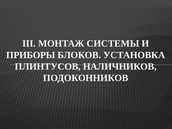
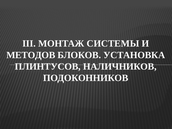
ПРИБОРЫ: ПРИБОРЫ -> МЕТОДОВ
